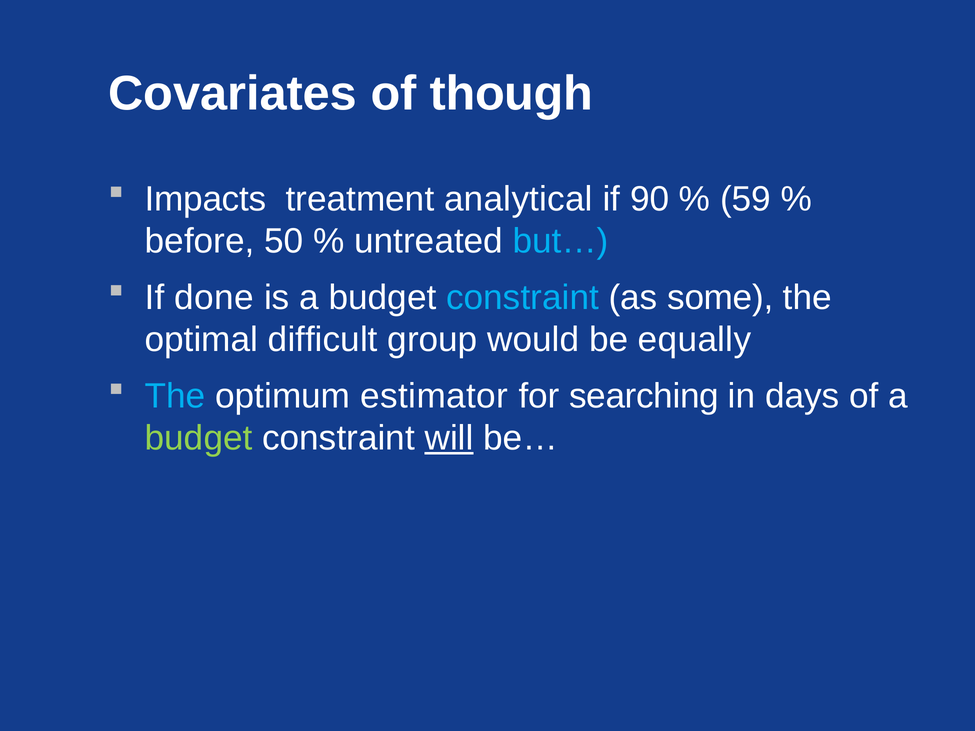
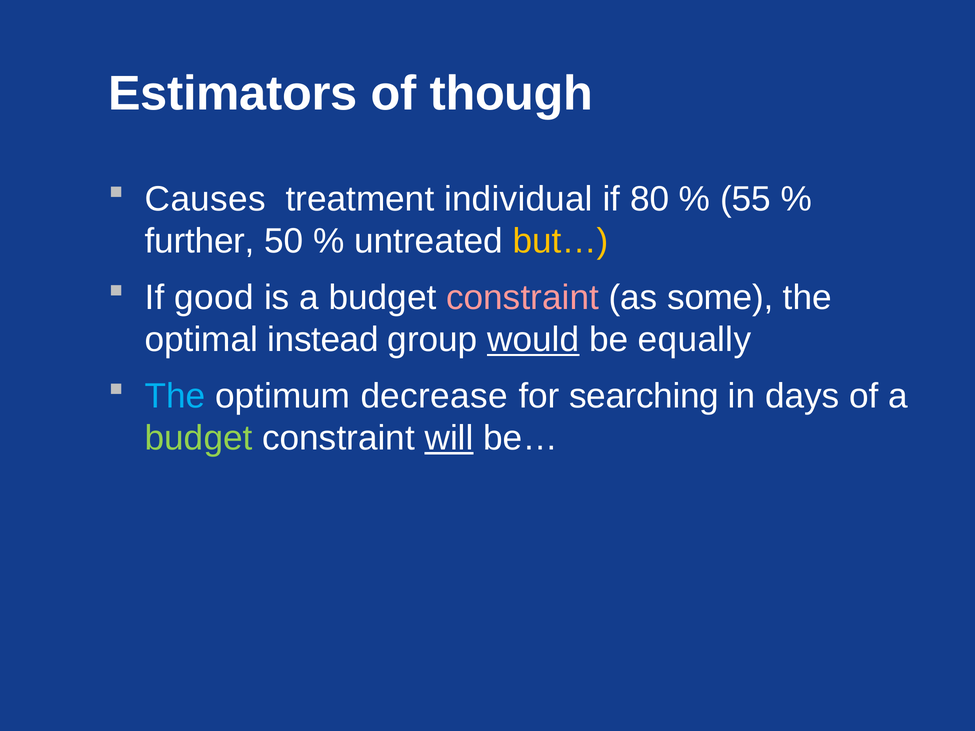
Covariates: Covariates -> Estimators
Impacts: Impacts -> Causes
analytical: analytical -> individual
90: 90 -> 80
59: 59 -> 55
before: before -> further
but… colour: light blue -> yellow
done: done -> good
constraint at (523, 298) colour: light blue -> pink
difficult: difficult -> instead
would underline: none -> present
estimator: estimator -> decrease
